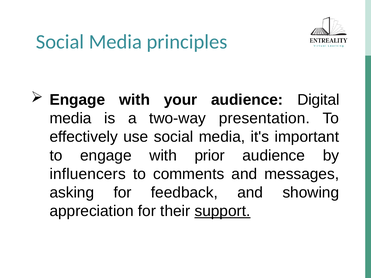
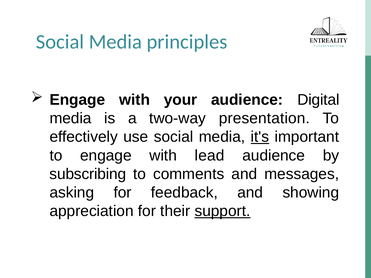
it's underline: none -> present
prior: prior -> lead
influencers: influencers -> subscribing
